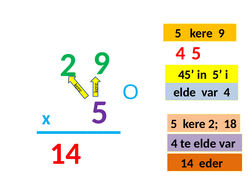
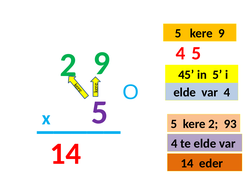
18: 18 -> 93
